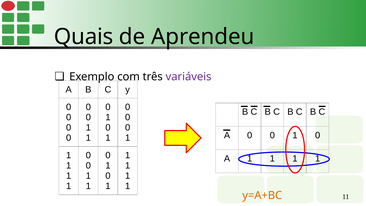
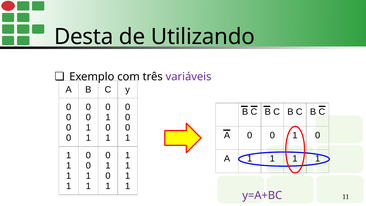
Quais: Quais -> Desta
Aprendeu: Aprendeu -> Utilizando
y=A+BC colour: orange -> purple
